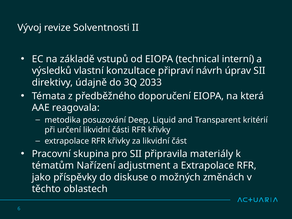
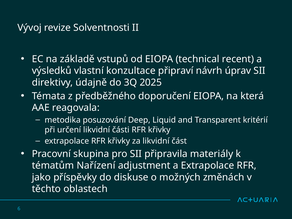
interní: interní -> recent
2033: 2033 -> 2025
